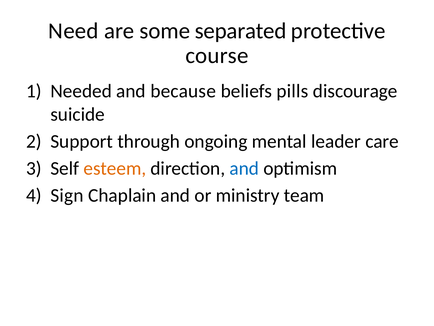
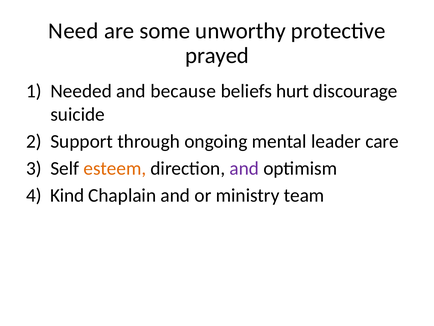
separated: separated -> unworthy
course: course -> prayed
pills: pills -> hurt
and at (244, 168) colour: blue -> purple
Sign: Sign -> Kind
